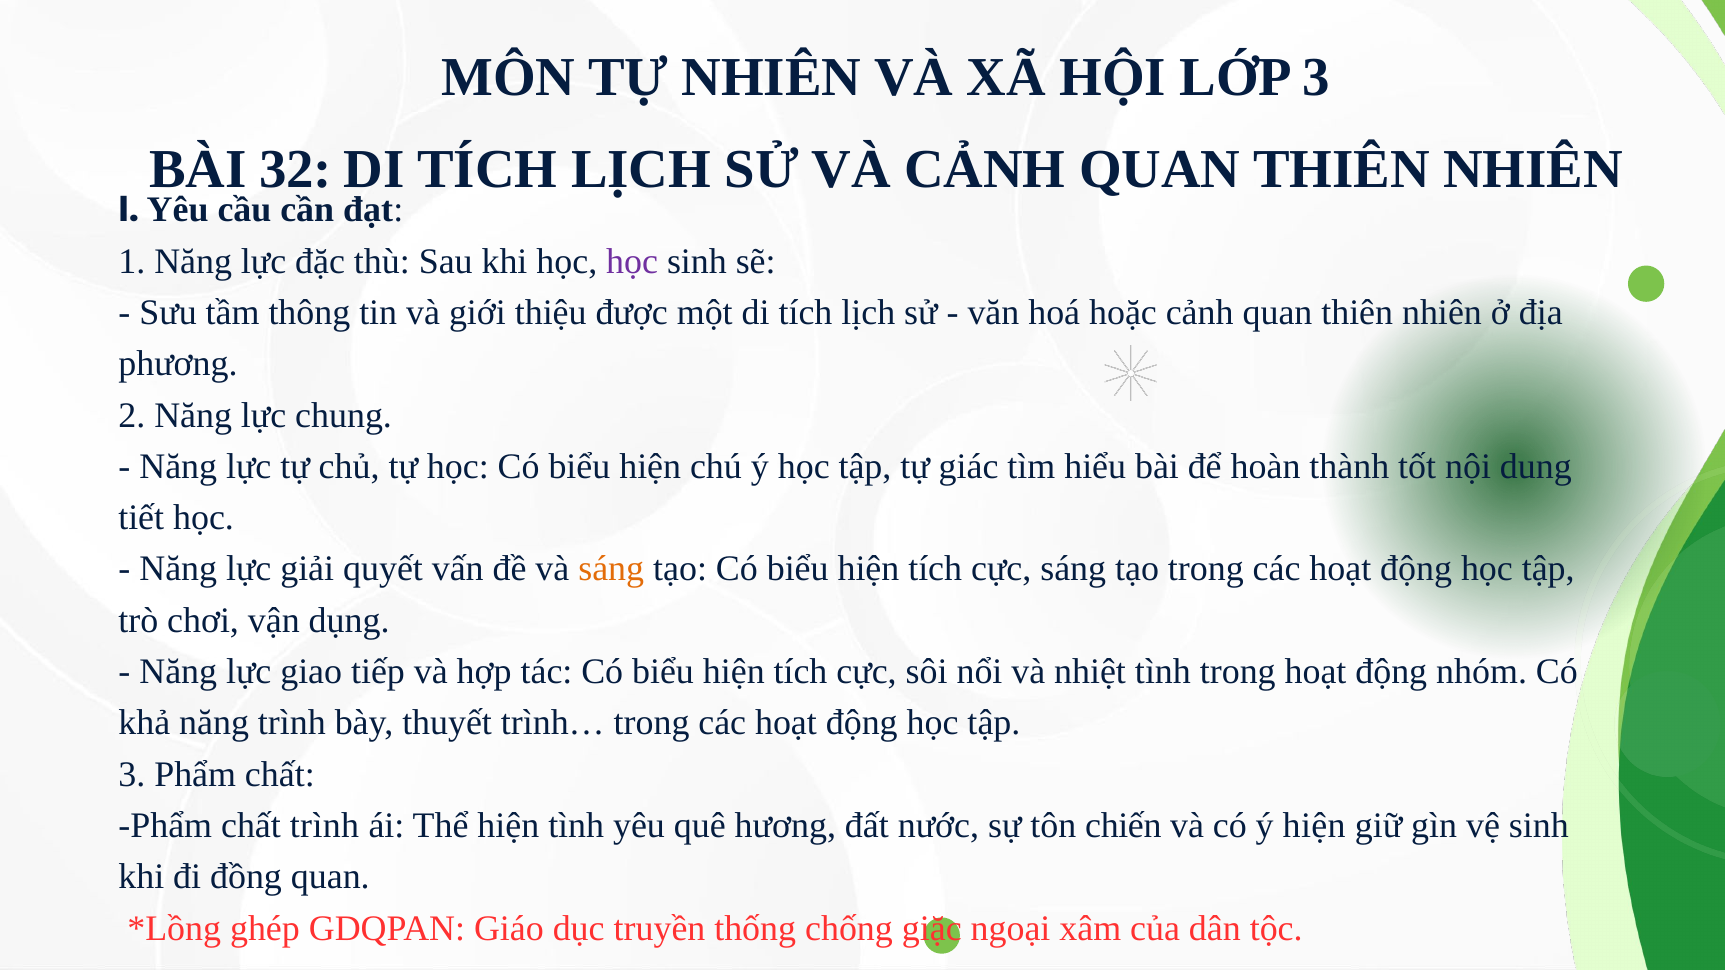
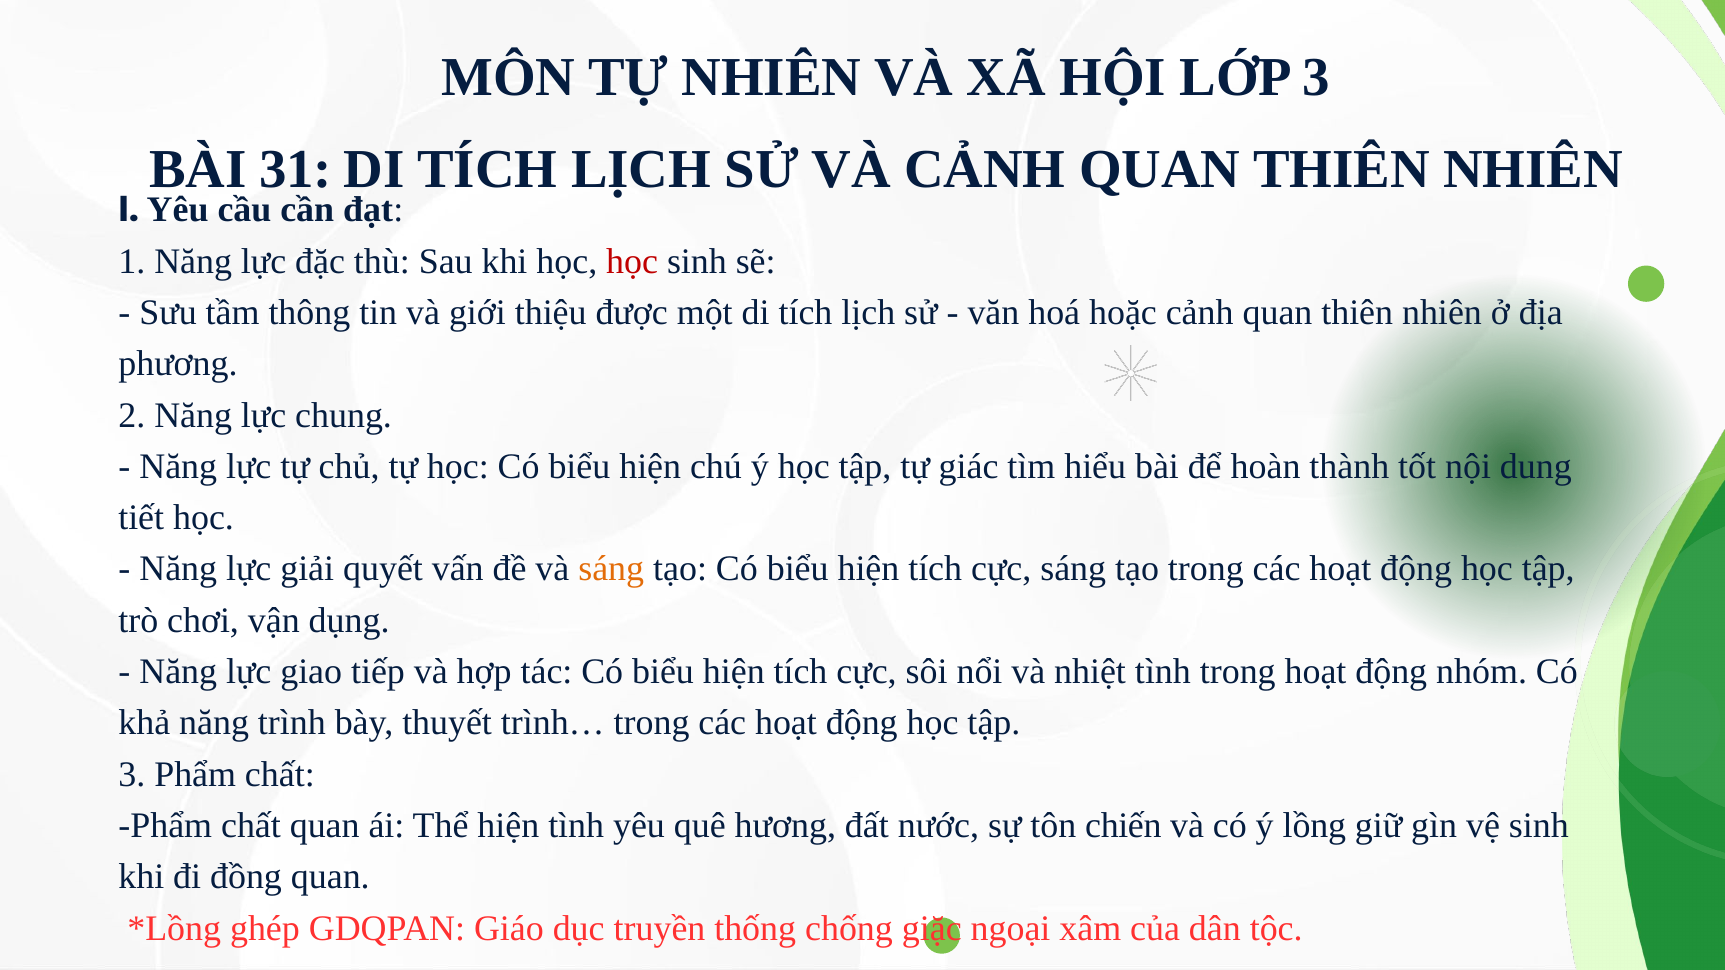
32: 32 -> 31
học at (632, 261) colour: purple -> red
chất trình: trình -> quan
ý hiện: hiện -> lồng
